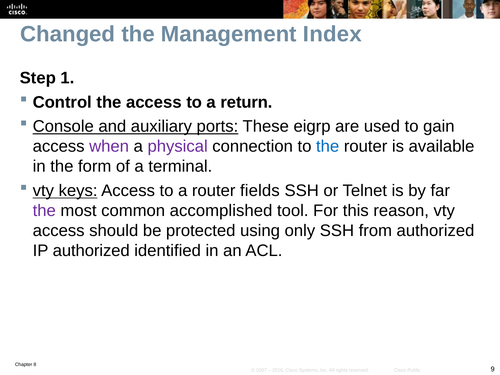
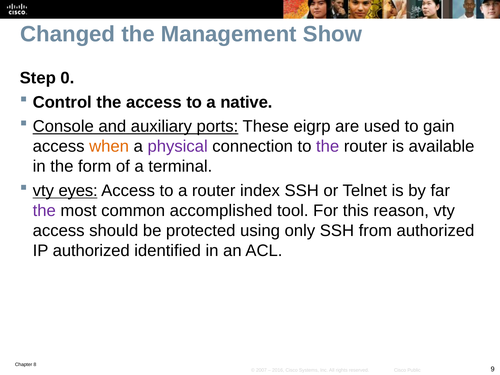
Index: Index -> Show
1: 1 -> 0
return: return -> native
when colour: purple -> orange
the at (328, 146) colour: blue -> purple
keys: keys -> eyes
fields: fields -> index
